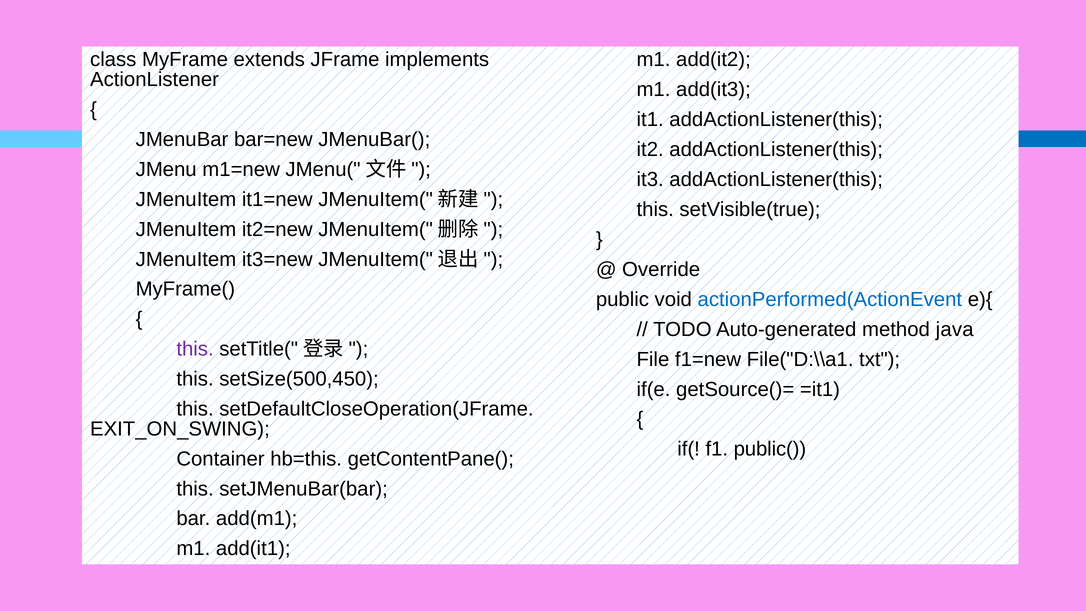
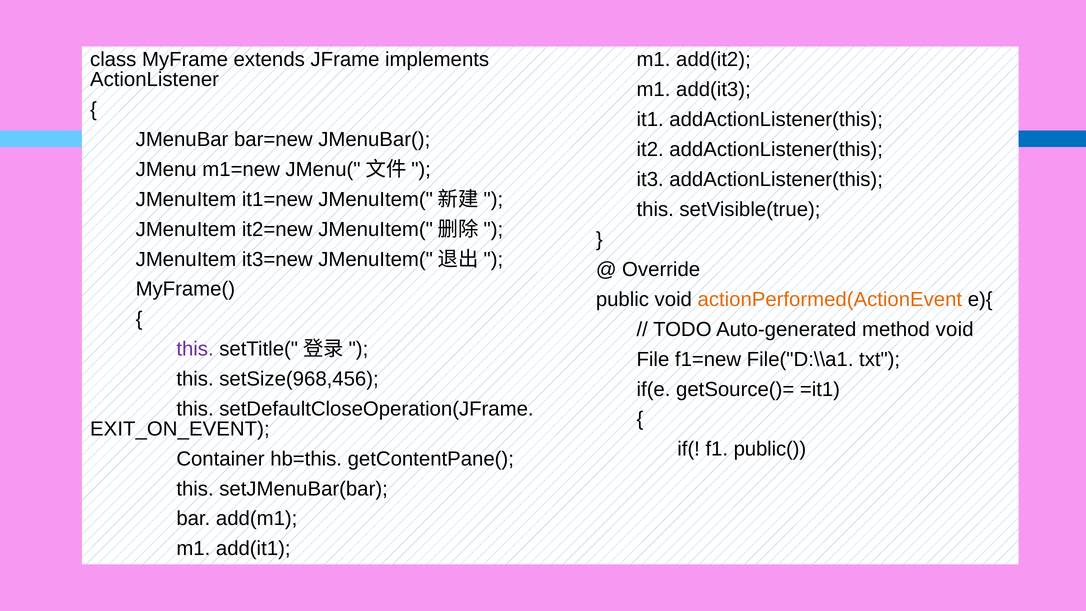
actionPerformed(ActionEvent colour: blue -> orange
method java: java -> void
setSize(500,450: setSize(500,450 -> setSize(968,456
EXIT_ON_SWING: EXIT_ON_SWING -> EXIT_ON_EVENT
